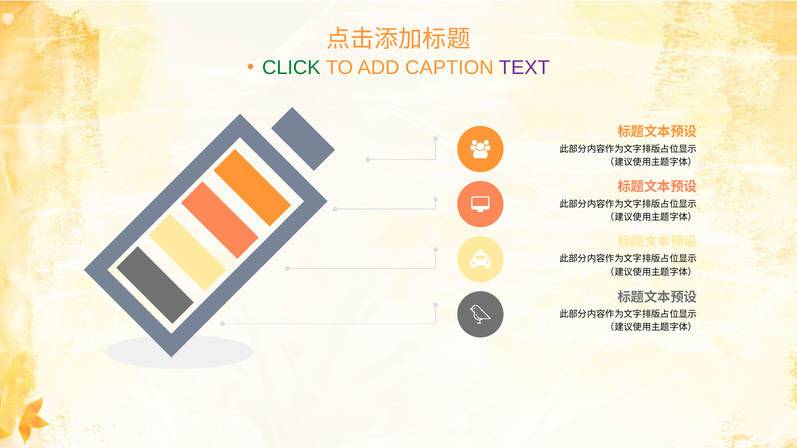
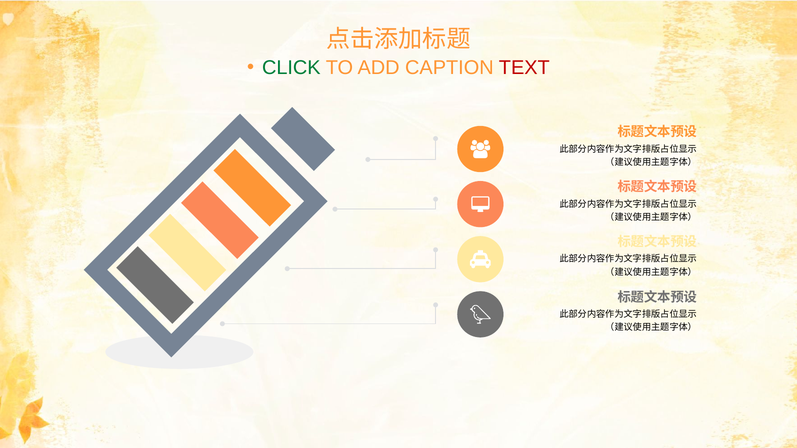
TEXT colour: purple -> red
